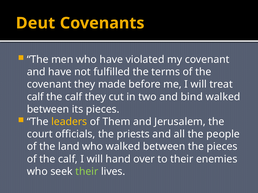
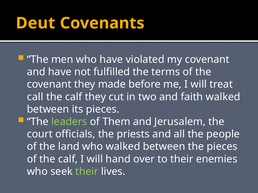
calf at (35, 97): calf -> call
bind: bind -> faith
leaders colour: yellow -> light green
